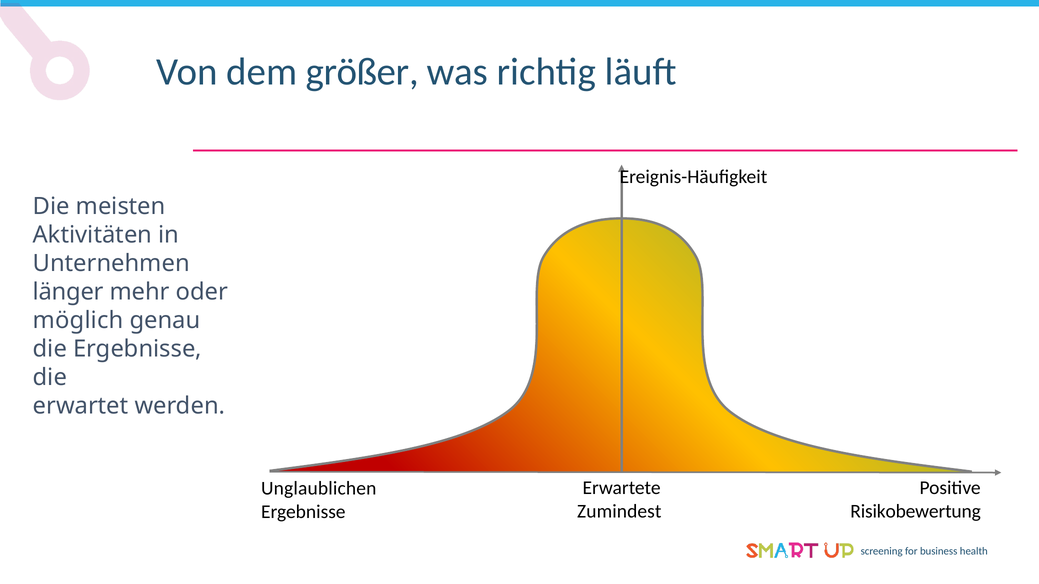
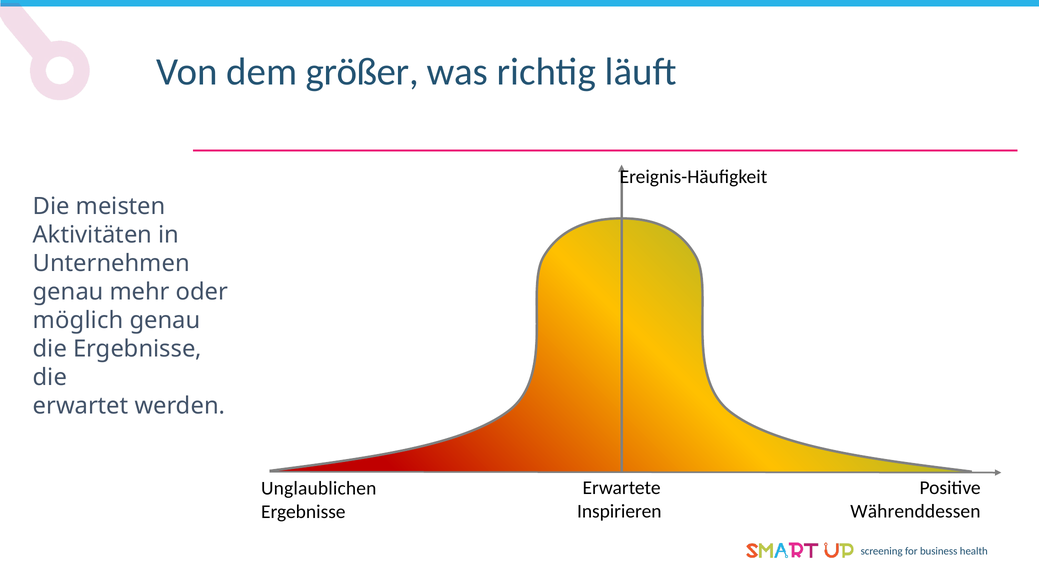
länger at (68, 292): länger -> genau
Zumindest: Zumindest -> Inspirieren
Risikobewertung: Risikobewertung -> Währenddessen
